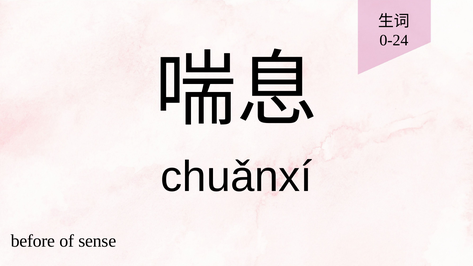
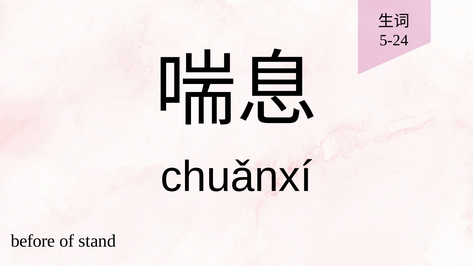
0-24: 0-24 -> 5-24
sense: sense -> stand
